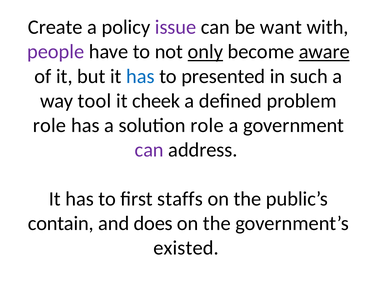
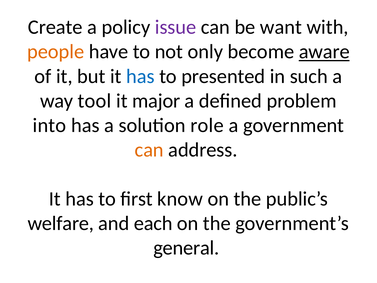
people colour: purple -> orange
only underline: present -> none
cheek: cheek -> major
role at (49, 125): role -> into
can at (149, 150) colour: purple -> orange
staffs: staffs -> know
contain: contain -> welfare
does: does -> each
existed: existed -> general
